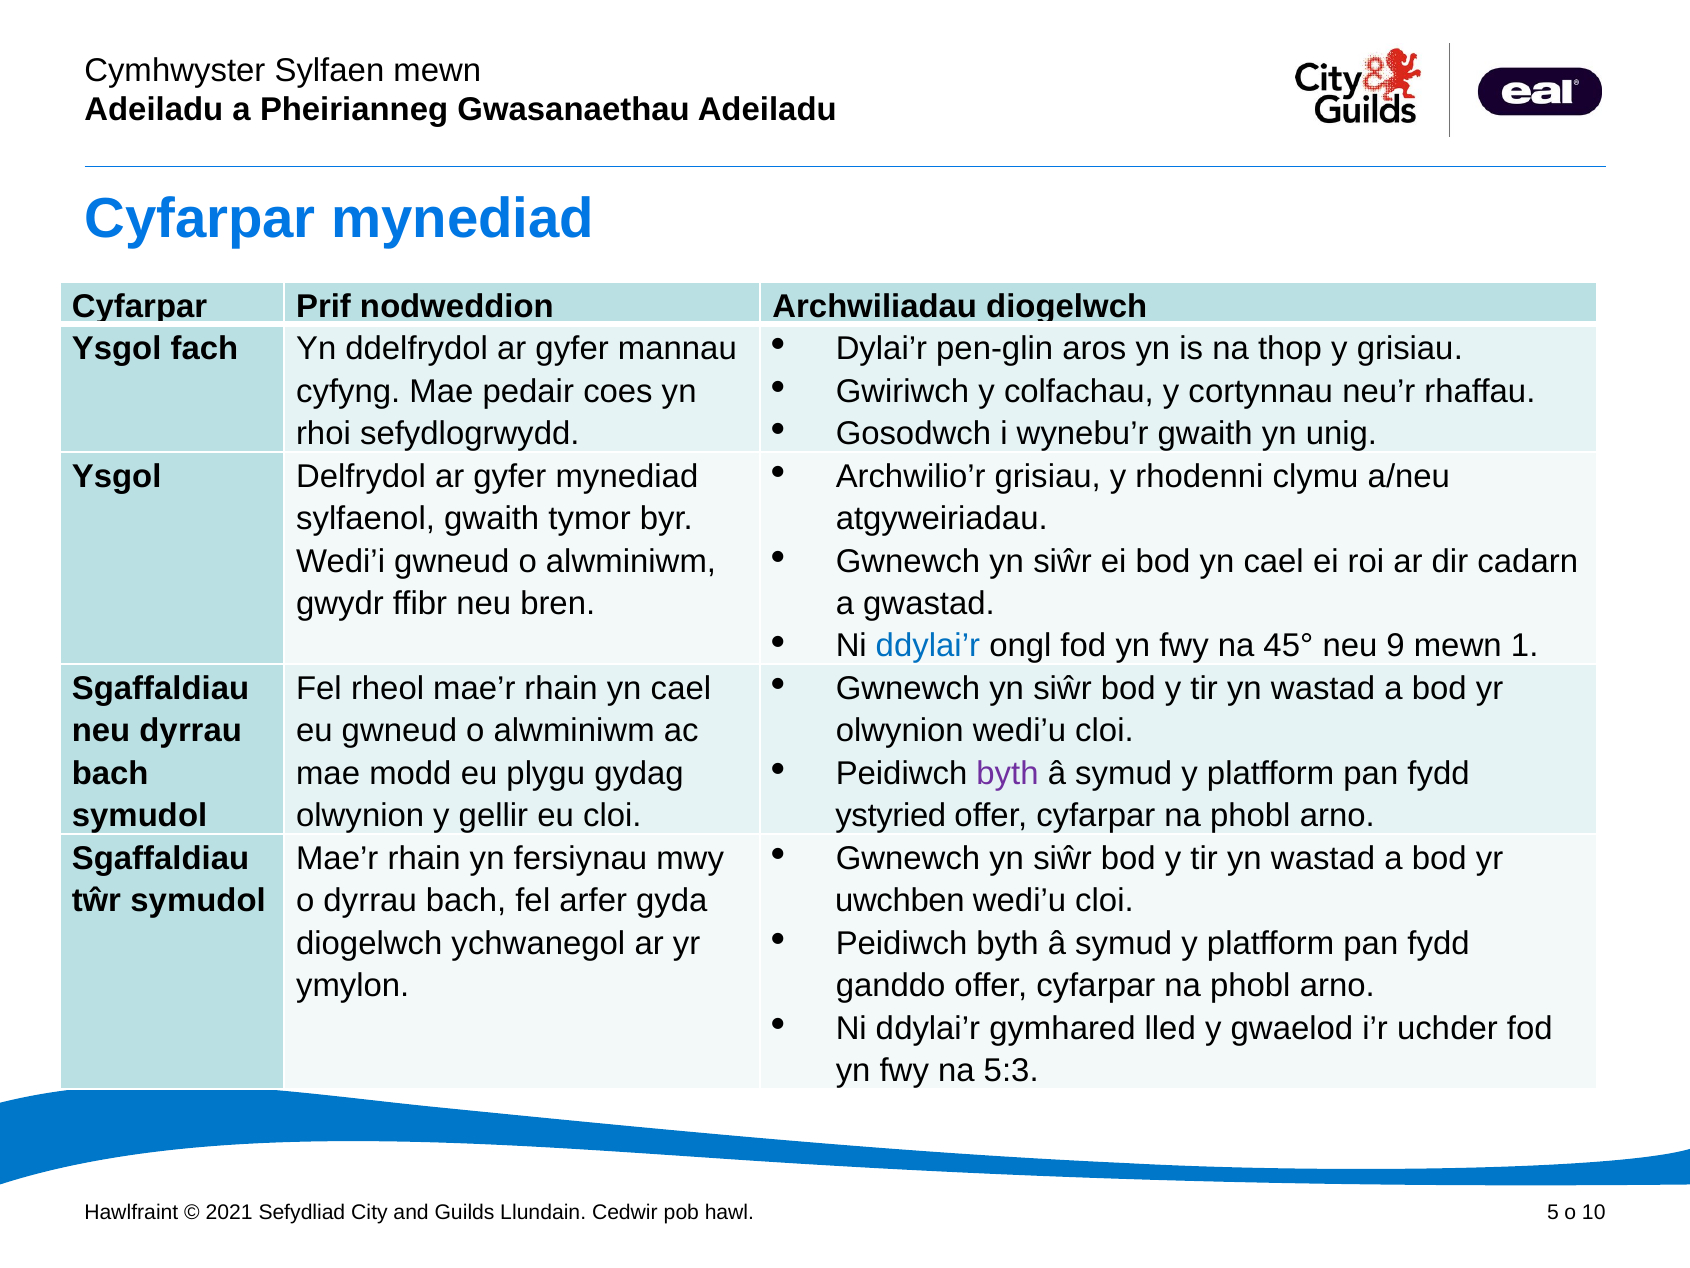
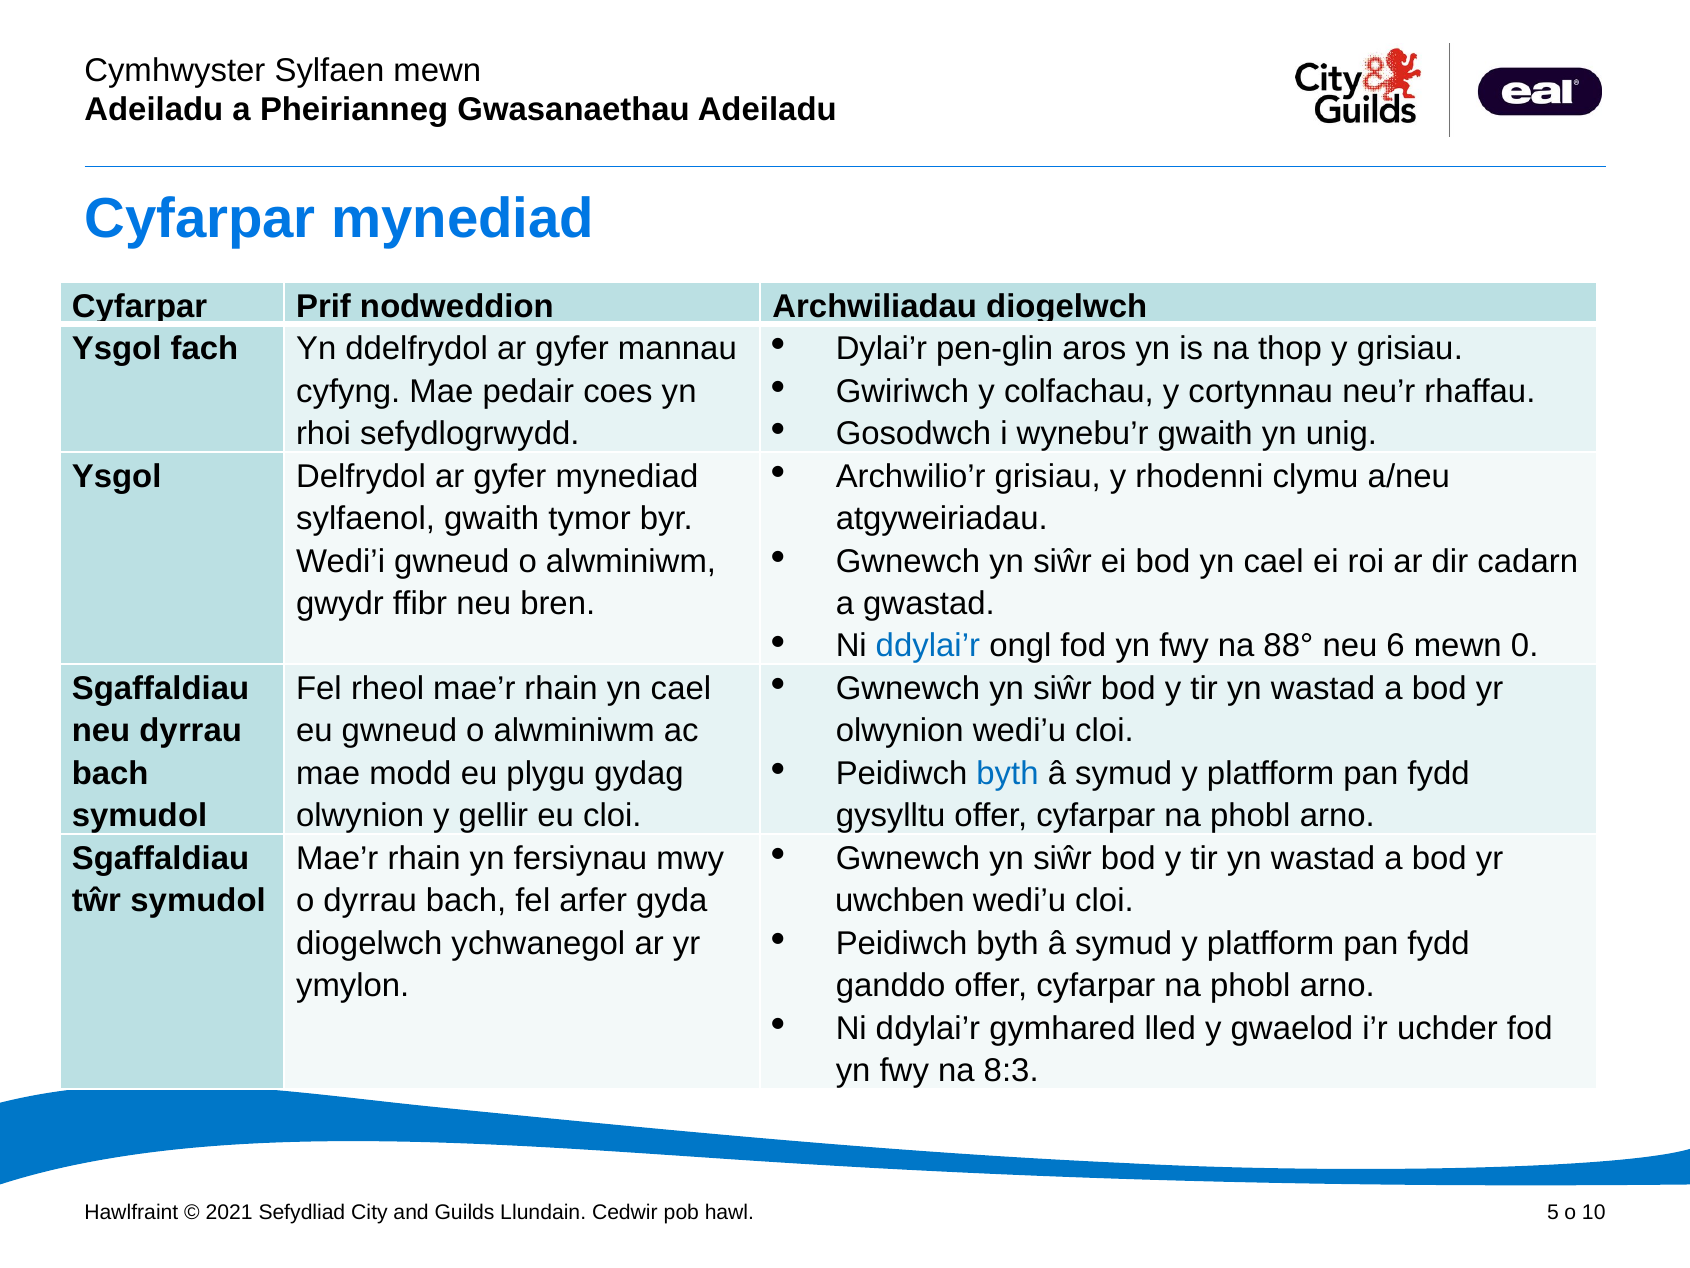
45°: 45° -> 88°
9: 9 -> 6
1: 1 -> 0
byth at (1007, 773) colour: purple -> blue
ystyried: ystyried -> gysylltu
5:3: 5:3 -> 8:3
